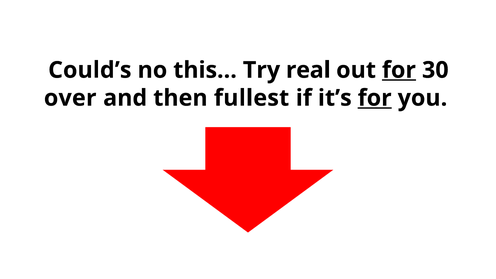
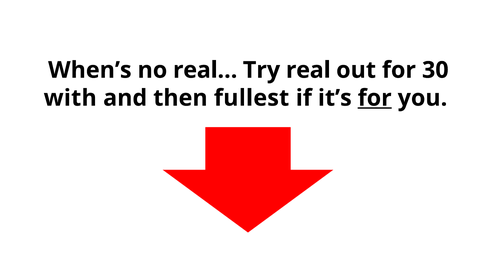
Could’s: Could’s -> When’s
this…: this… -> real…
for at (399, 70) underline: present -> none
over: over -> with
